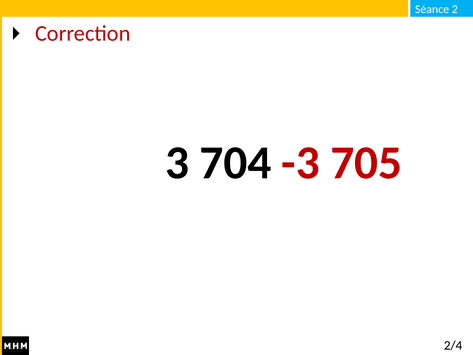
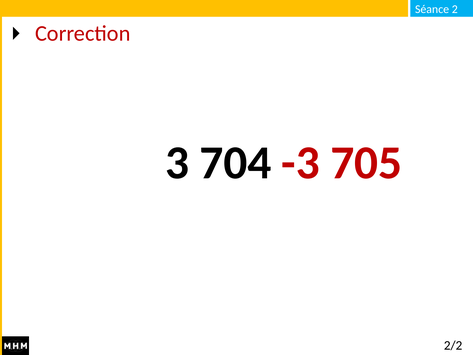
2/4: 2/4 -> 2/2
